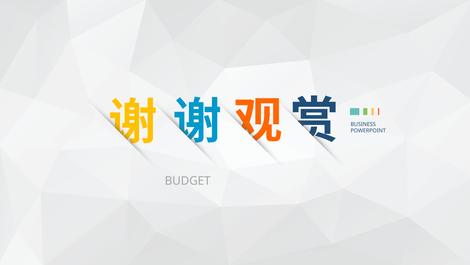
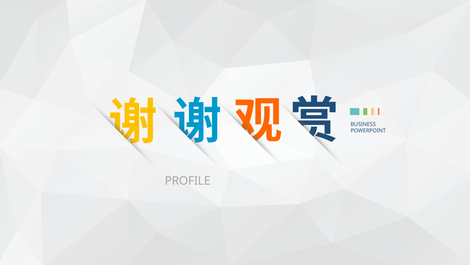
BUDGET: BUDGET -> PROFILE
